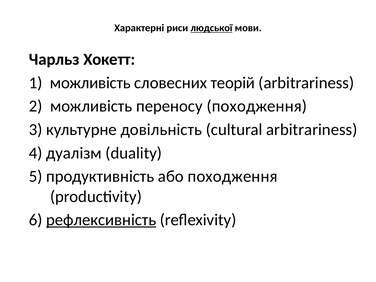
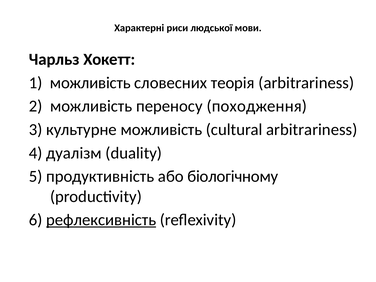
людської underline: present -> none
теорій: теорій -> теорія
культурне довільність: довільність -> можливість
або походження: походження -> біологічному
